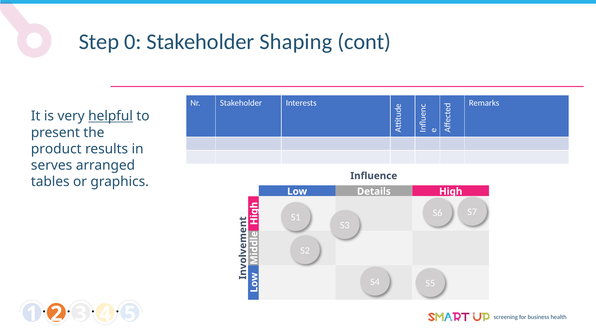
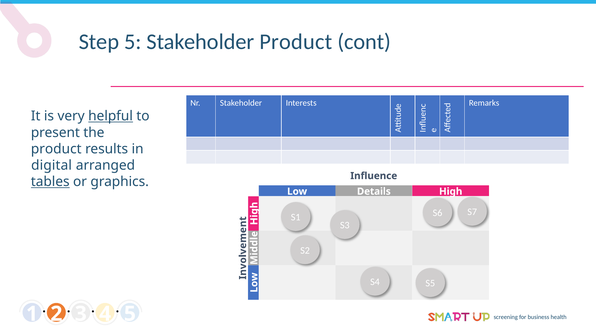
Step 0: 0 -> 5
Stakeholder Shaping: Shaping -> Product
serves: serves -> digital
tables underline: none -> present
